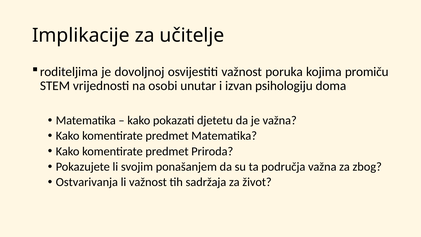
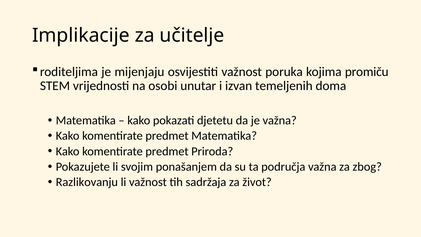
dovoljnoj: dovoljnoj -> mijenjaju
psihologiju: psihologiju -> temeljenih
Ostvarivanja: Ostvarivanja -> Razlikovanju
